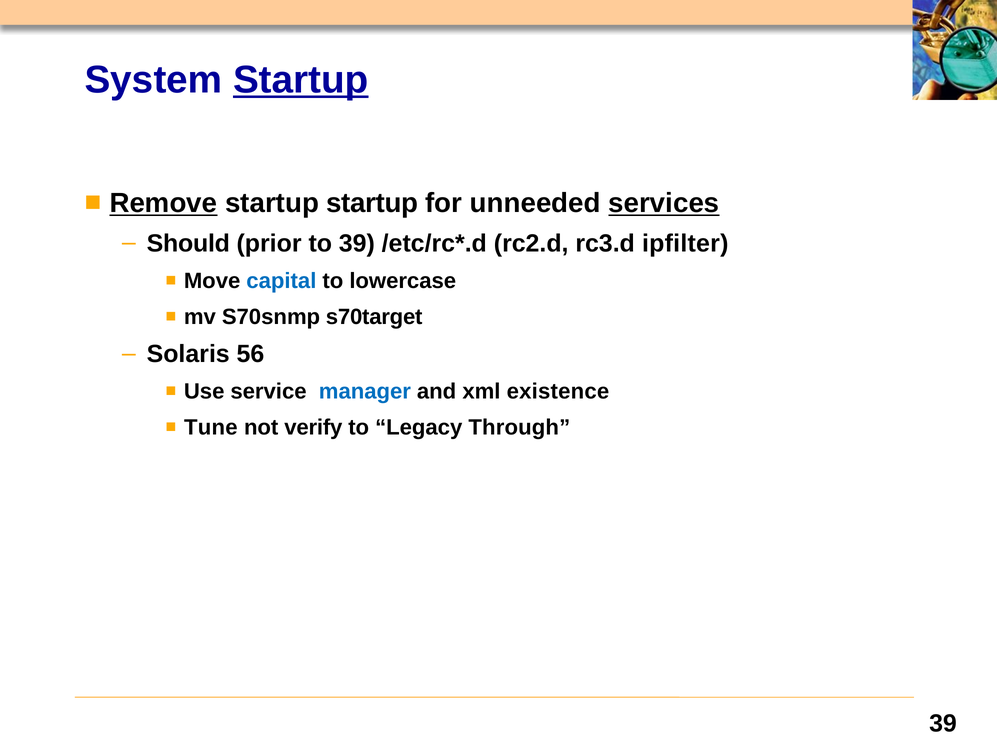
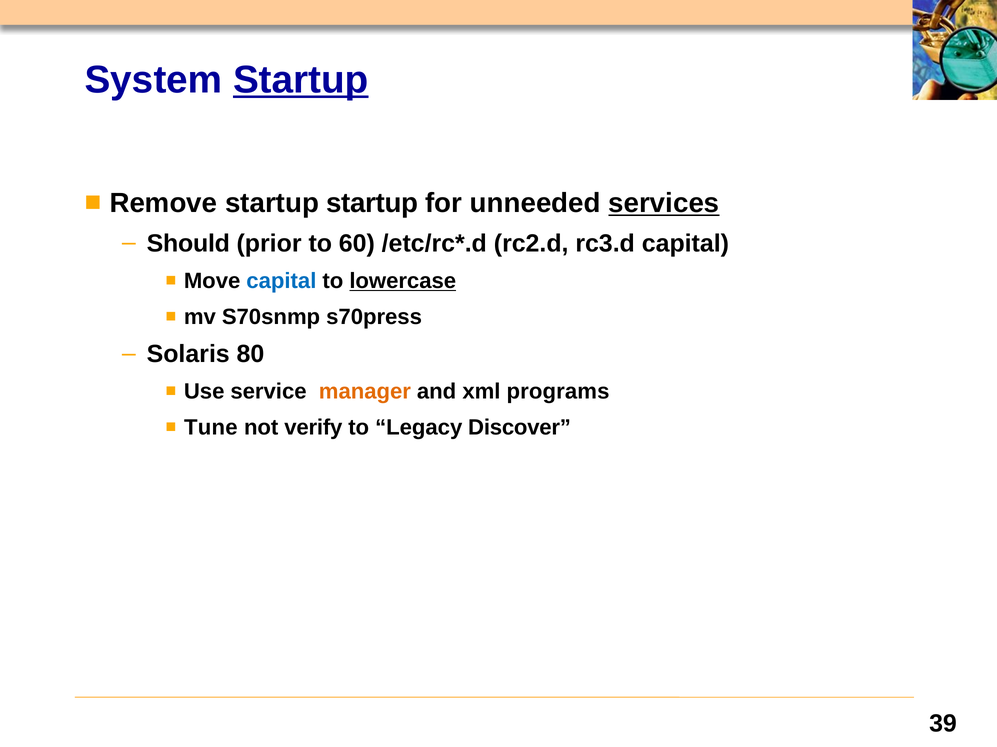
Remove underline: present -> none
to 39: 39 -> 60
rc3.d ipfilter: ipfilter -> capital
lowercase underline: none -> present
s70target: s70target -> s70press
56: 56 -> 80
manager colour: blue -> orange
existence: existence -> programs
Through: Through -> Discover
